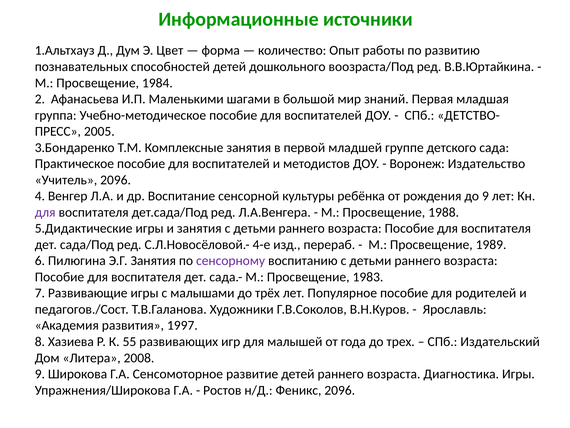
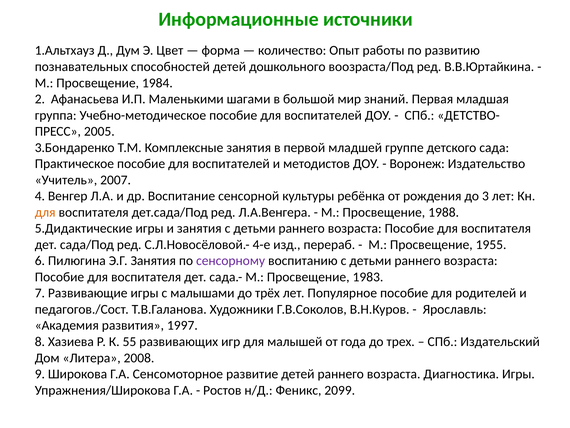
Учитель 2096: 2096 -> 2007
до 9: 9 -> 3
для at (45, 212) colour: purple -> orange
1989: 1989 -> 1955
Феникс 2096: 2096 -> 2099
